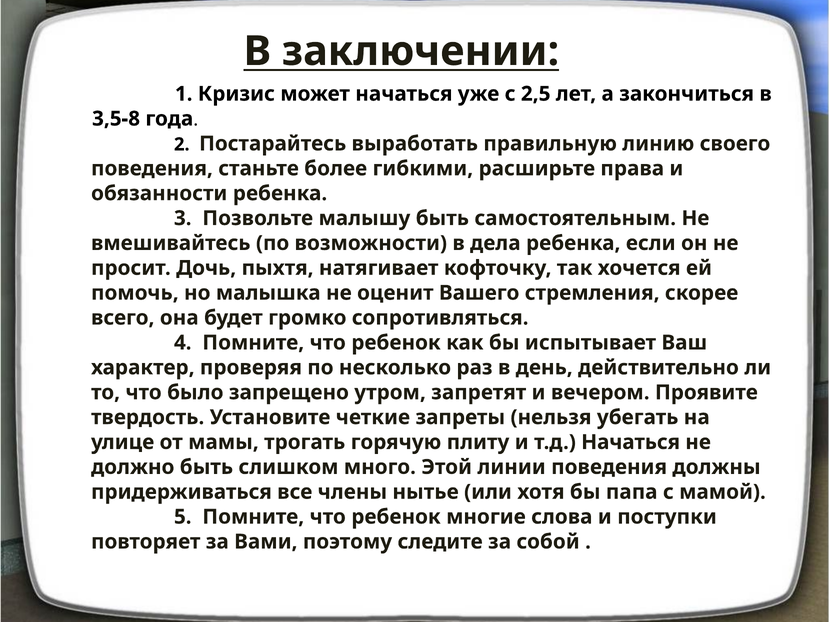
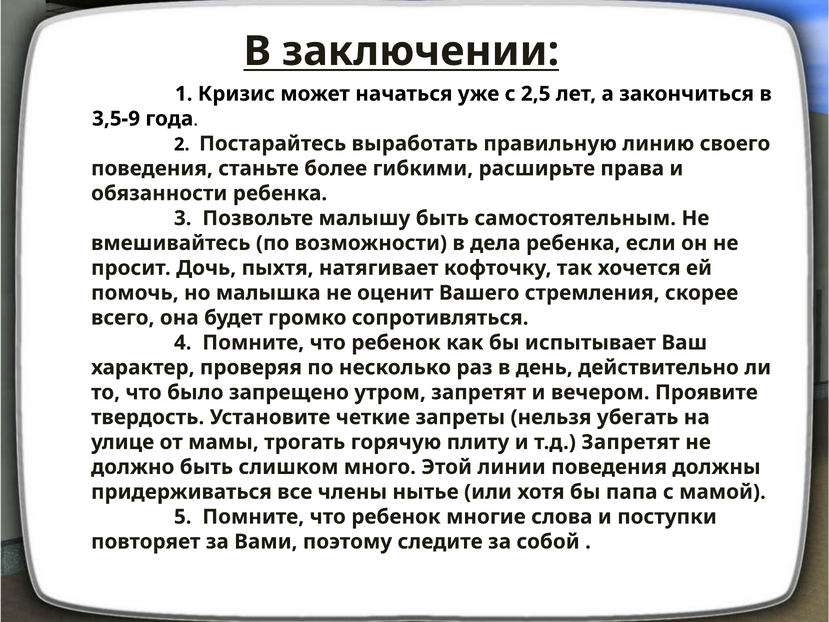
3,5-8: 3,5-8 -> 3,5-9
т.д Начаться: Начаться -> Запретят
